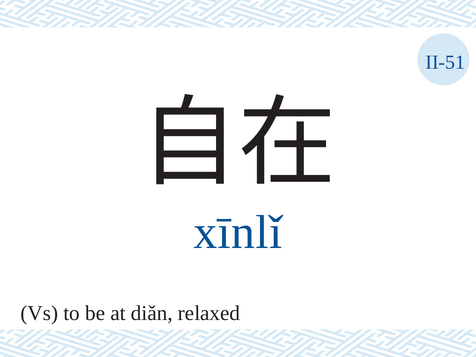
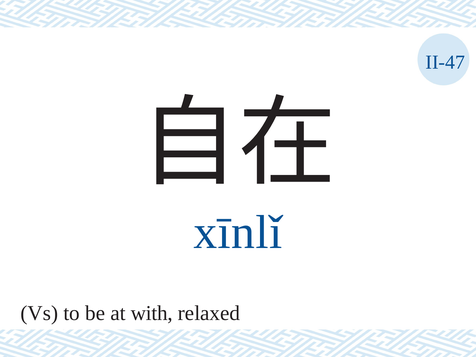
II-51: II-51 -> II-47
diǎn: diǎn -> with
